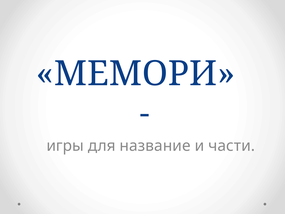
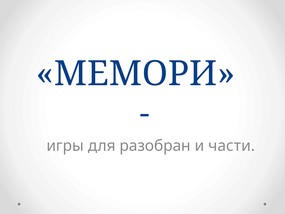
название: название -> разобран
